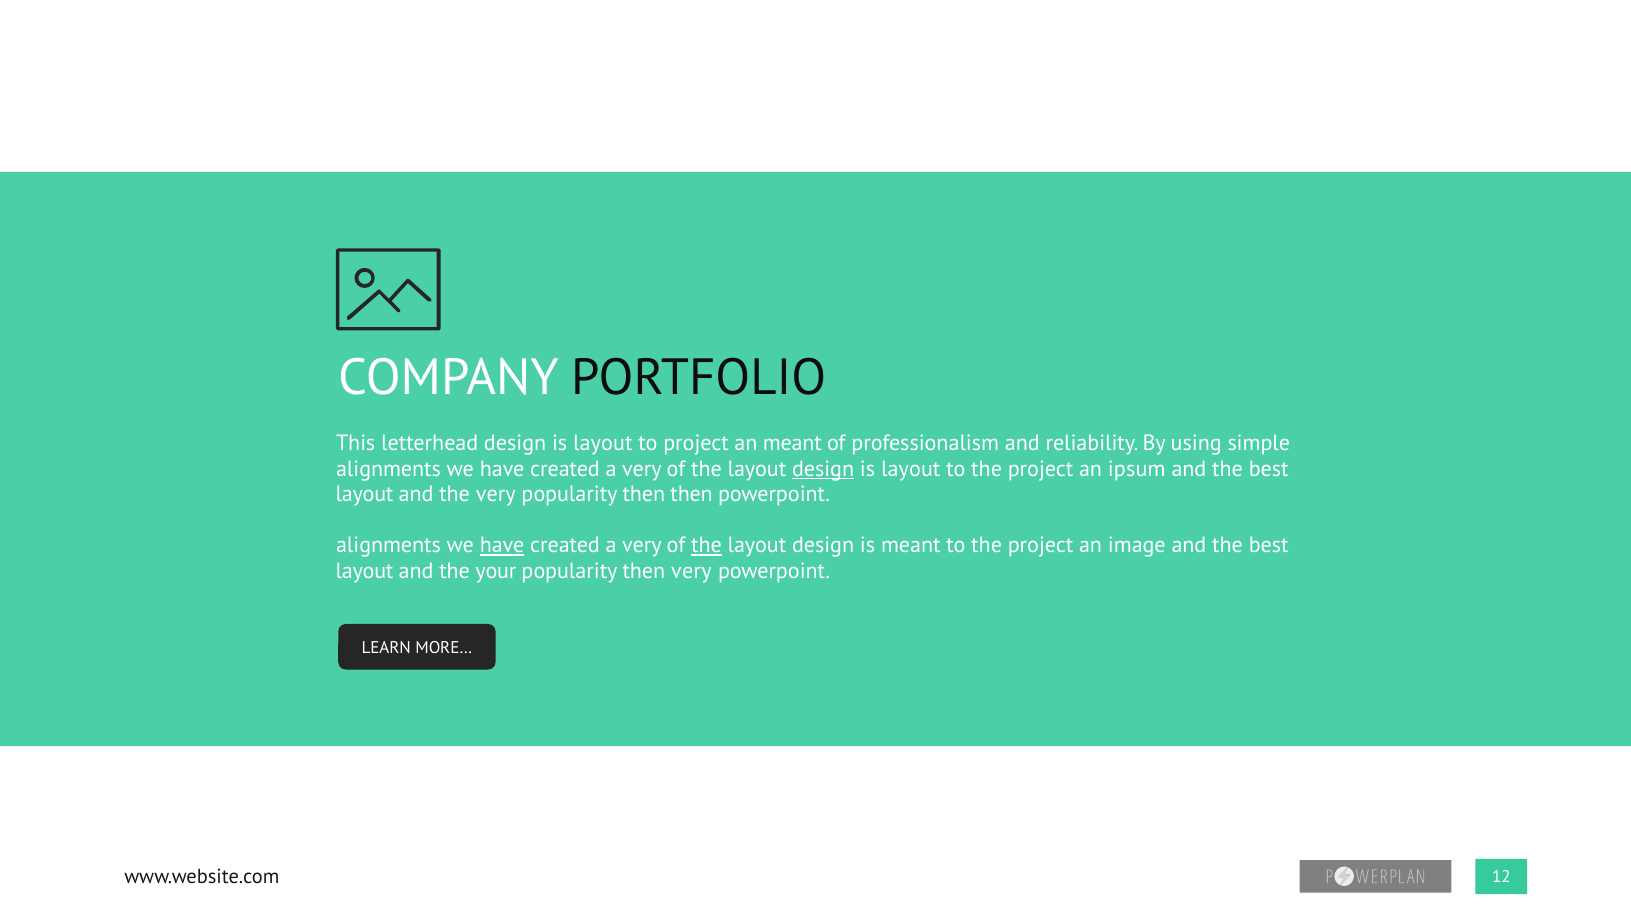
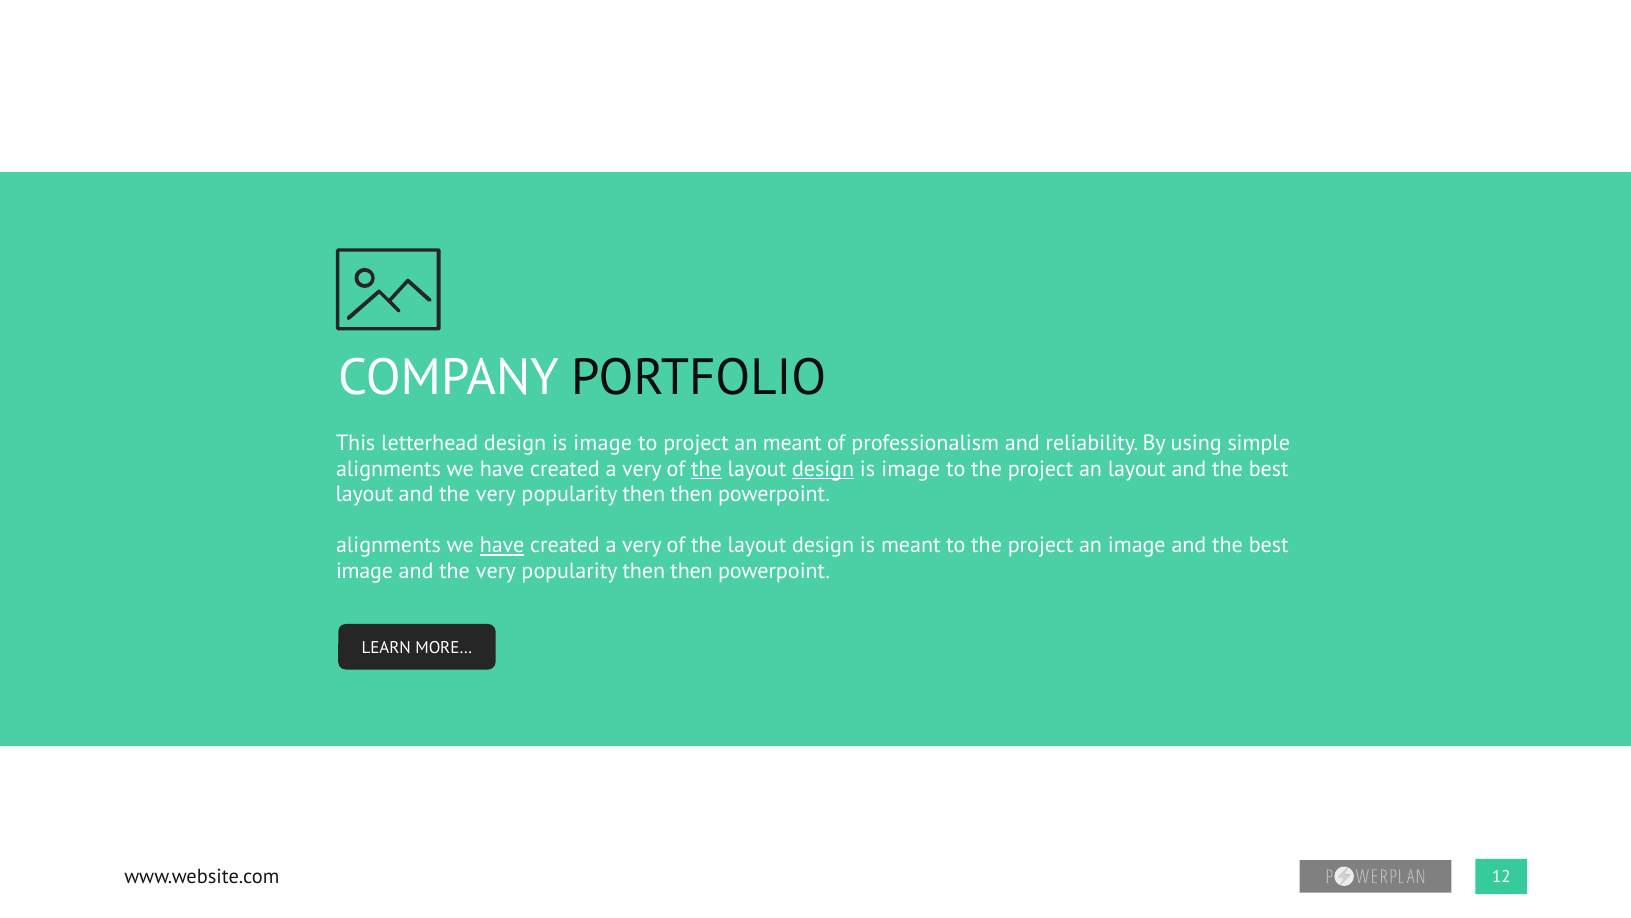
letterhead design is layout: layout -> image
the at (707, 469) underline: none -> present
layout at (911, 469): layout -> image
an ipsum: ipsum -> layout
the at (707, 545) underline: present -> none
layout at (365, 571): layout -> image
your at (496, 571): your -> very
very at (691, 571): very -> then
